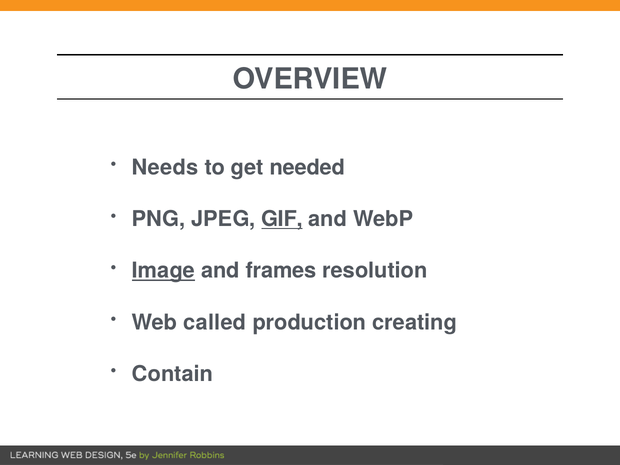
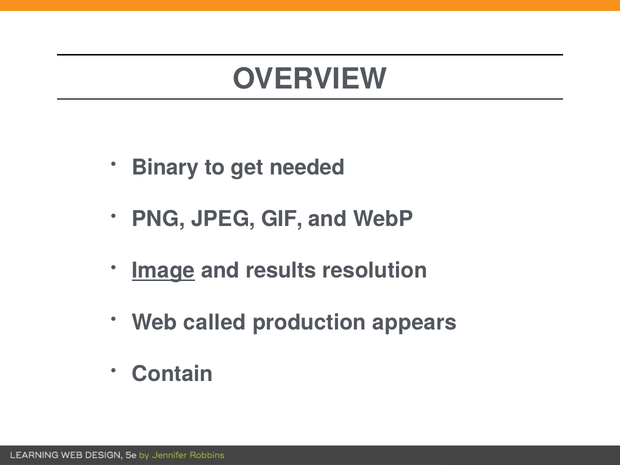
Needs: Needs -> Binary
GIF underline: present -> none
frames: frames -> results
creating: creating -> appears
